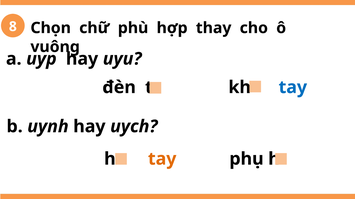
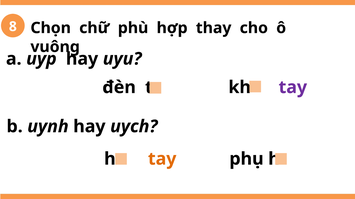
tay at (293, 88) colour: blue -> purple
